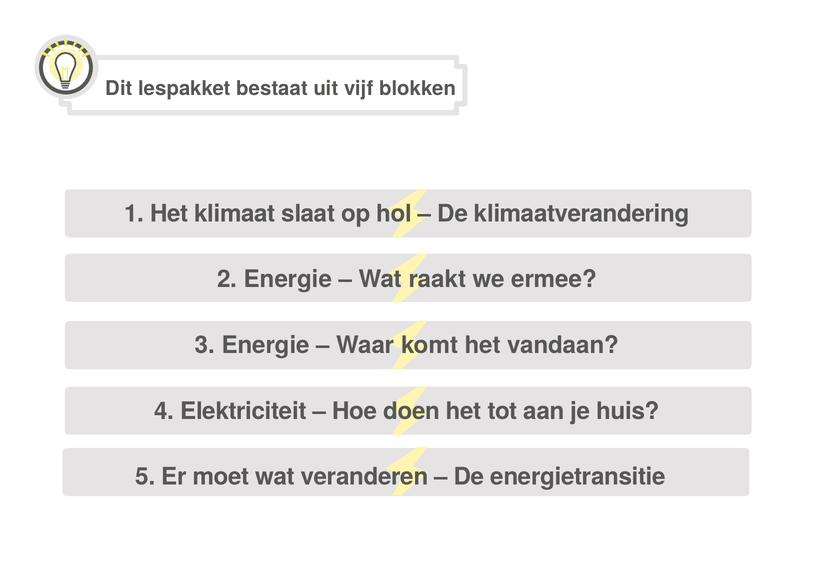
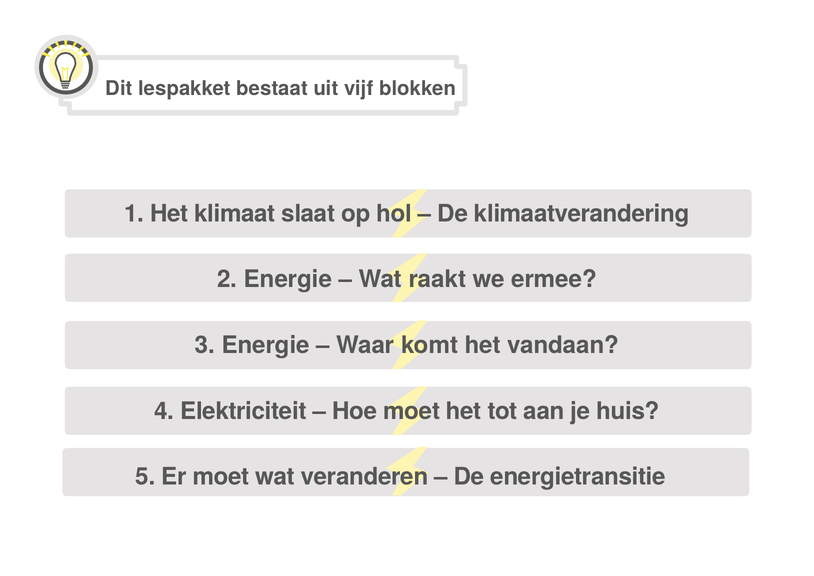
Hoe doen: doen -> moet
